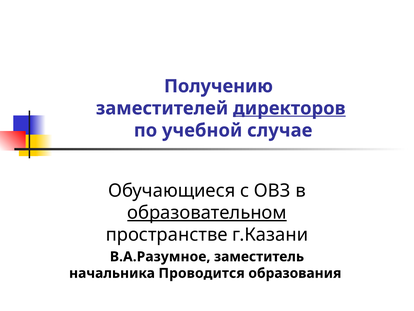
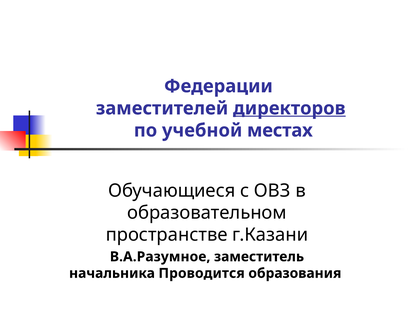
Получению: Получению -> Федерации
случае: случае -> местах
образовательном underline: present -> none
